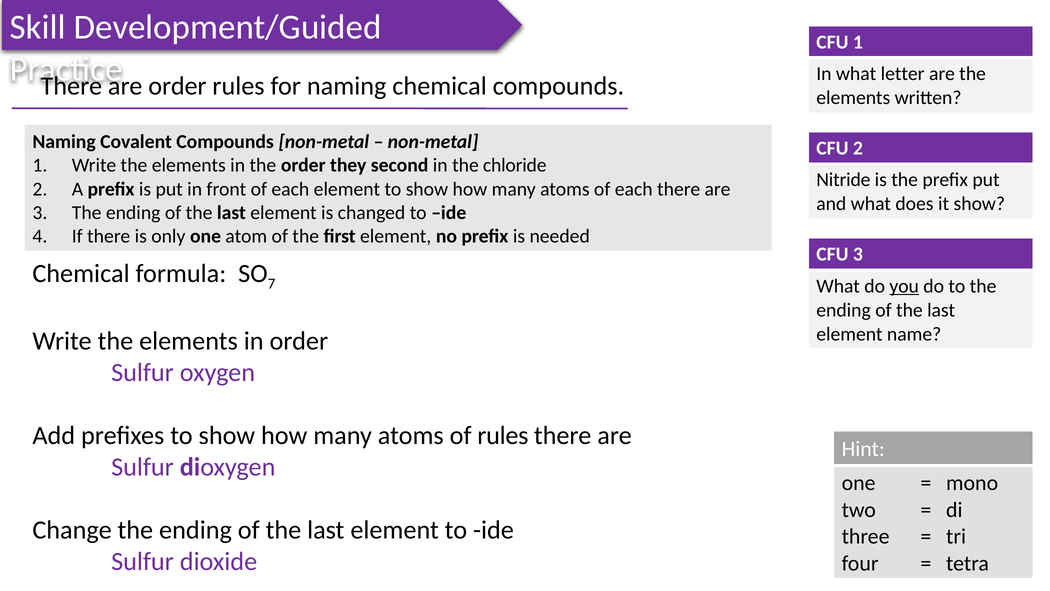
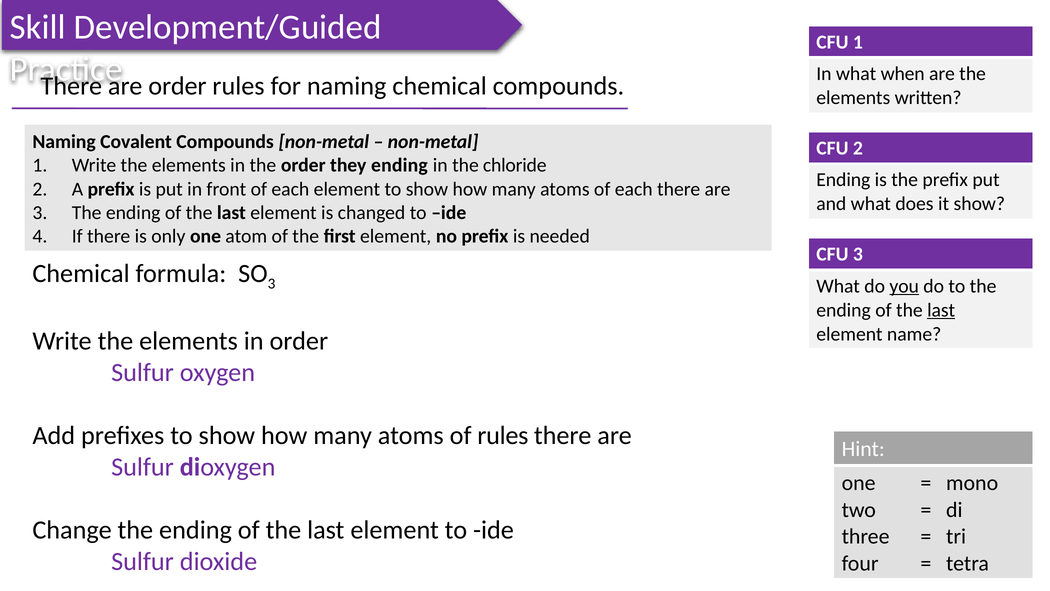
letter: letter -> when
they second: second -> ending
Nitride at (843, 180): Nitride -> Ending
7 at (272, 284): 7 -> 3
last at (941, 310) underline: none -> present
